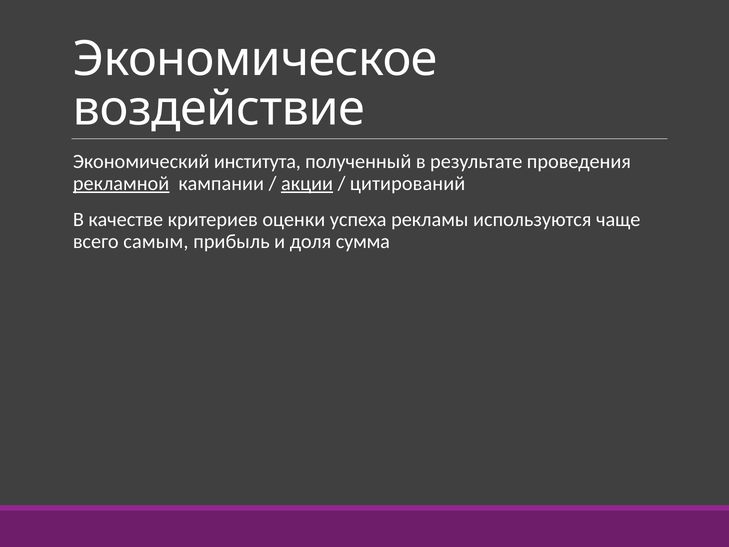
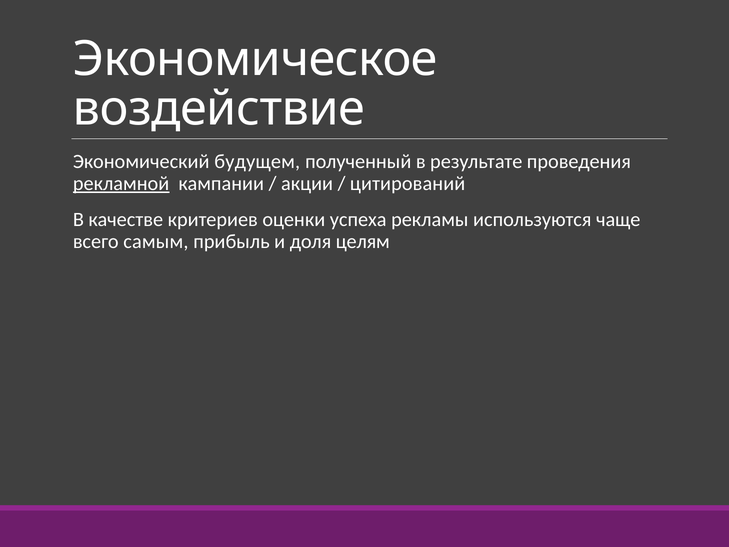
института: института -> будущем
акции underline: present -> none
сумма: сумма -> целям
